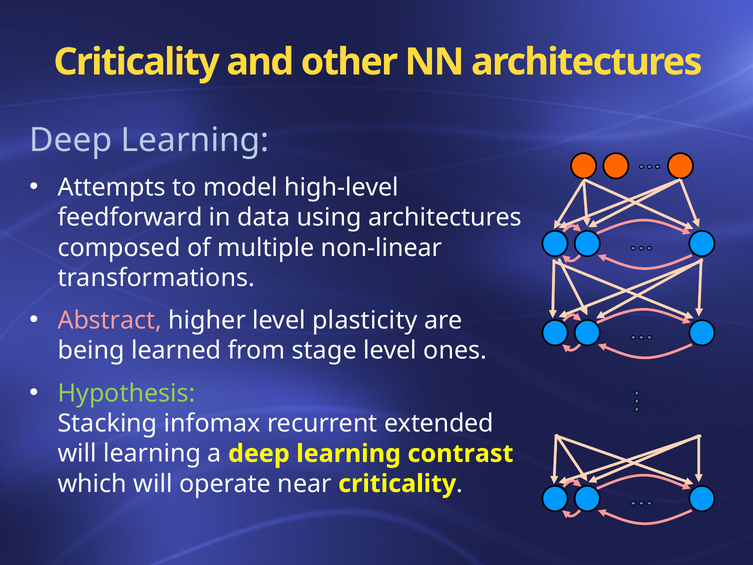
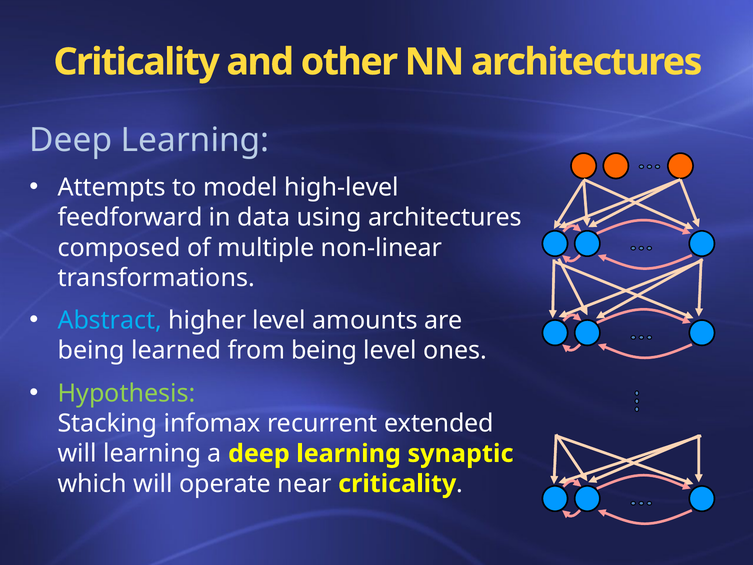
Abstract colour: pink -> light blue
plasticity: plasticity -> amounts
from stage: stage -> being
contrast: contrast -> synaptic
